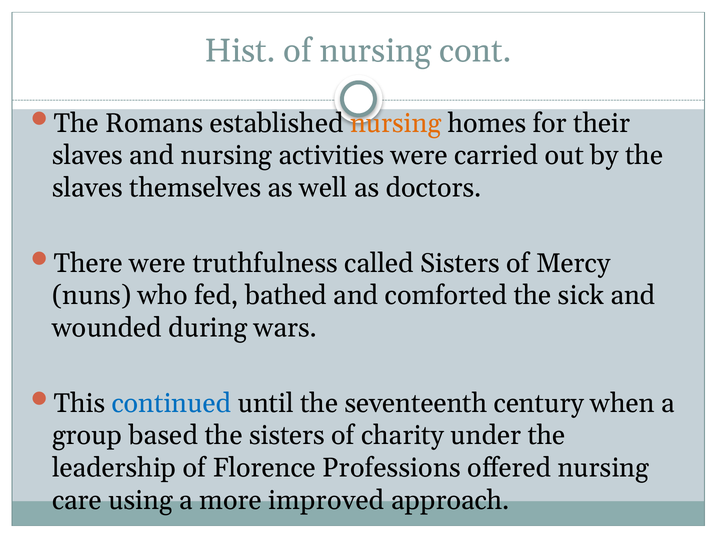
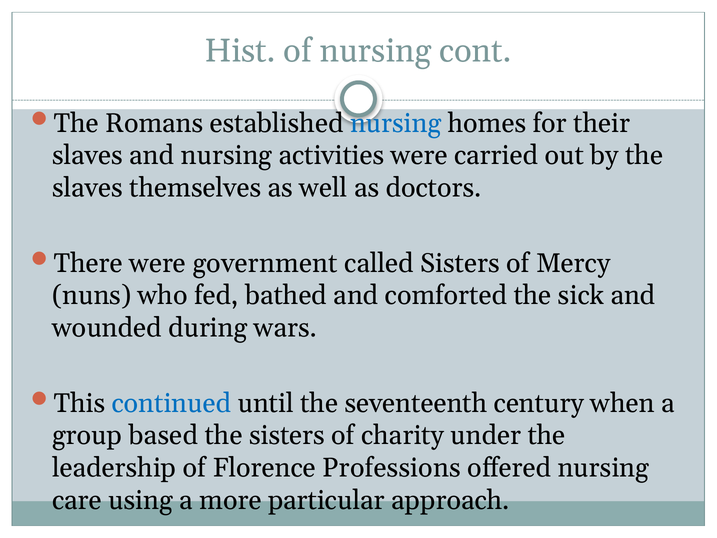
nursing at (396, 123) colour: orange -> blue
truthfulness: truthfulness -> government
improved: improved -> particular
